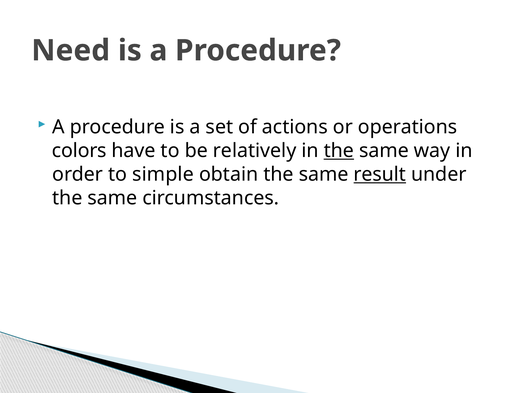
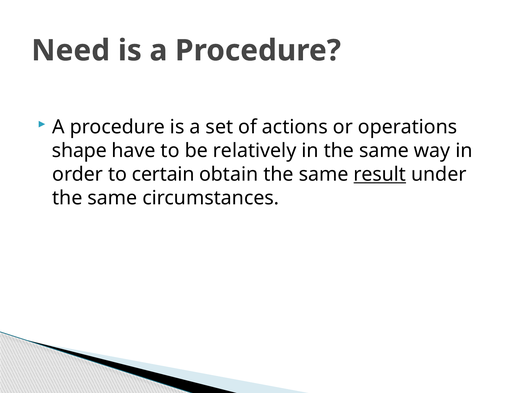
colors: colors -> shape
the at (339, 150) underline: present -> none
simple: simple -> certain
